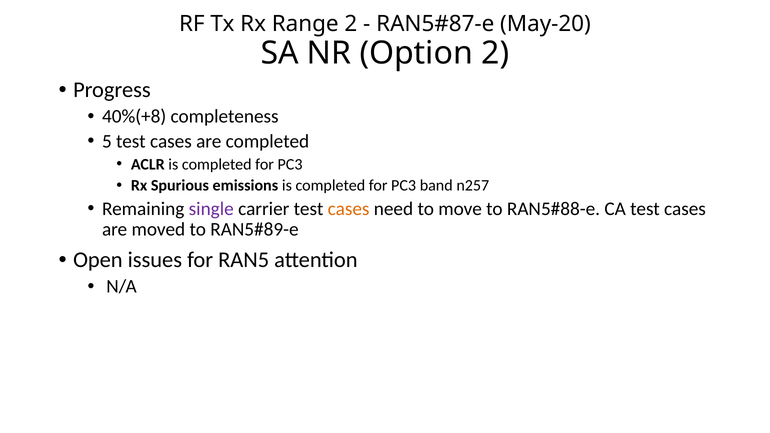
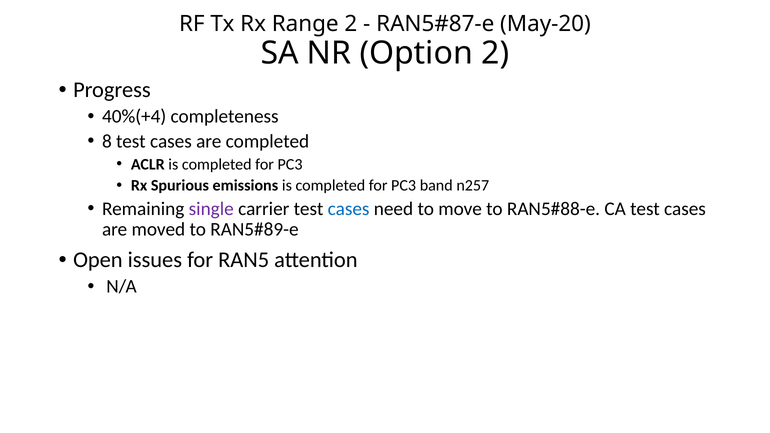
40%(+8: 40%(+8 -> 40%(+4
5: 5 -> 8
cases at (349, 209) colour: orange -> blue
